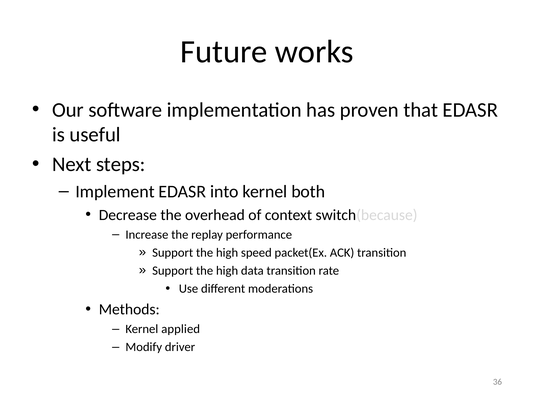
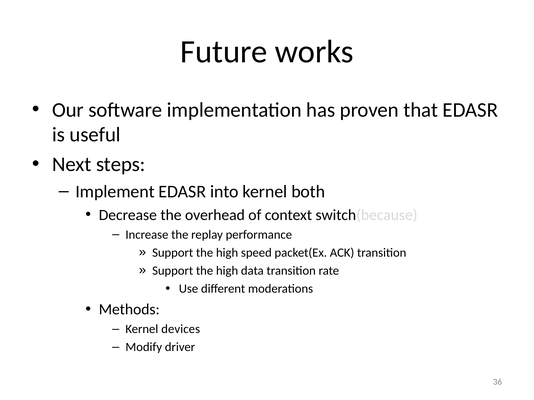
applied: applied -> devices
